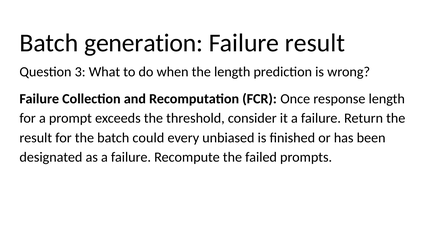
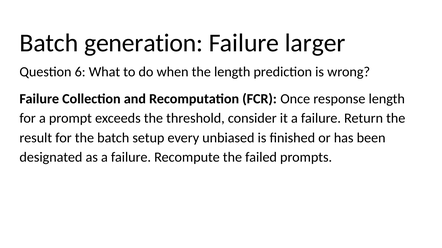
Failure result: result -> larger
3: 3 -> 6
could: could -> setup
